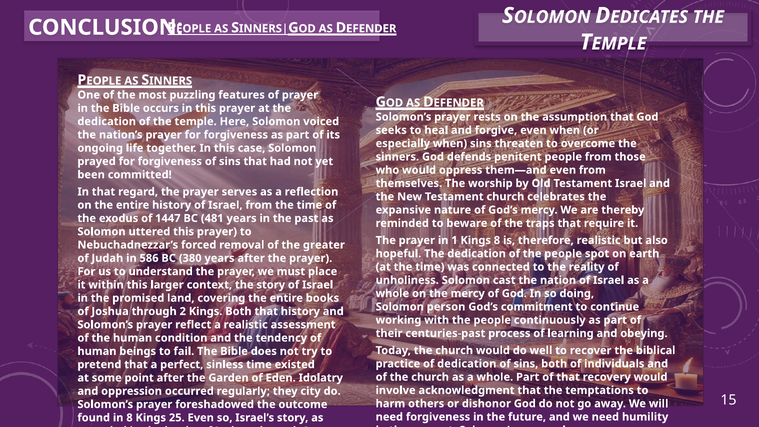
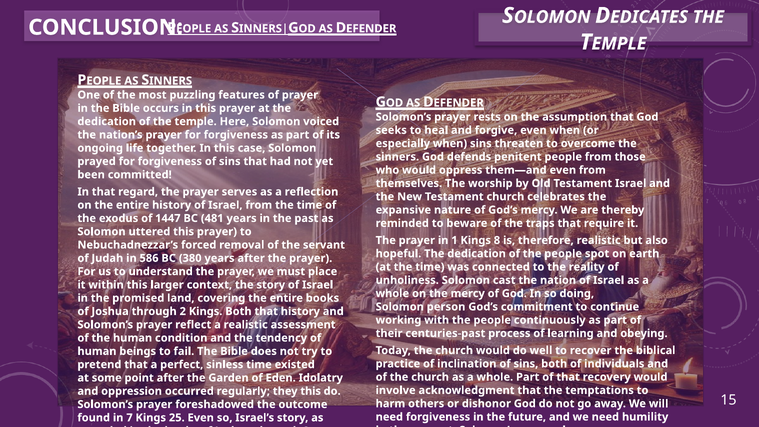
greater: greater -> servant
of dedication: dedication -> inclination
they city: city -> this
in 8: 8 -> 7
